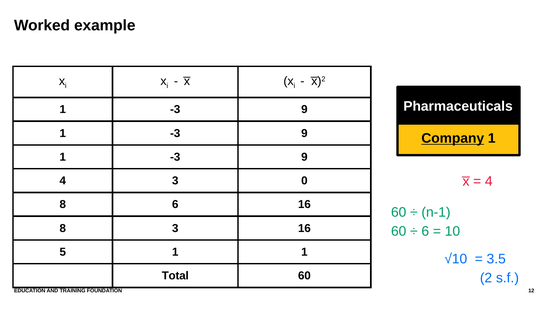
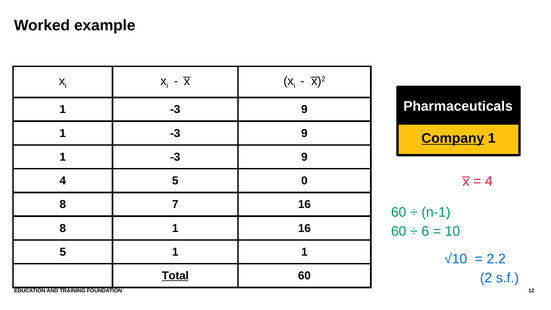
4 3: 3 -> 5
8 6: 6 -> 7
8 3: 3 -> 1
3.5: 3.5 -> 2.2
Total underline: none -> present
